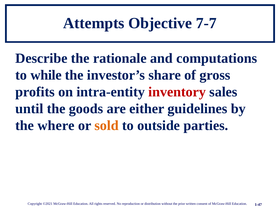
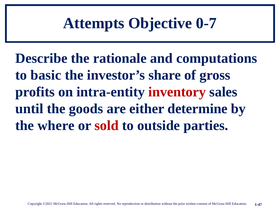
7-7: 7-7 -> 0-7
while: while -> basic
guidelines: guidelines -> determine
sold colour: orange -> red
